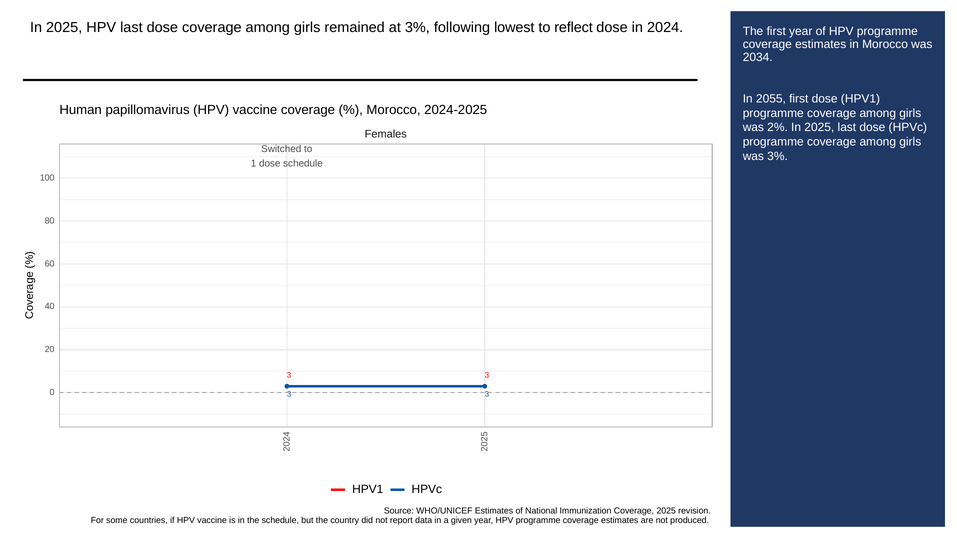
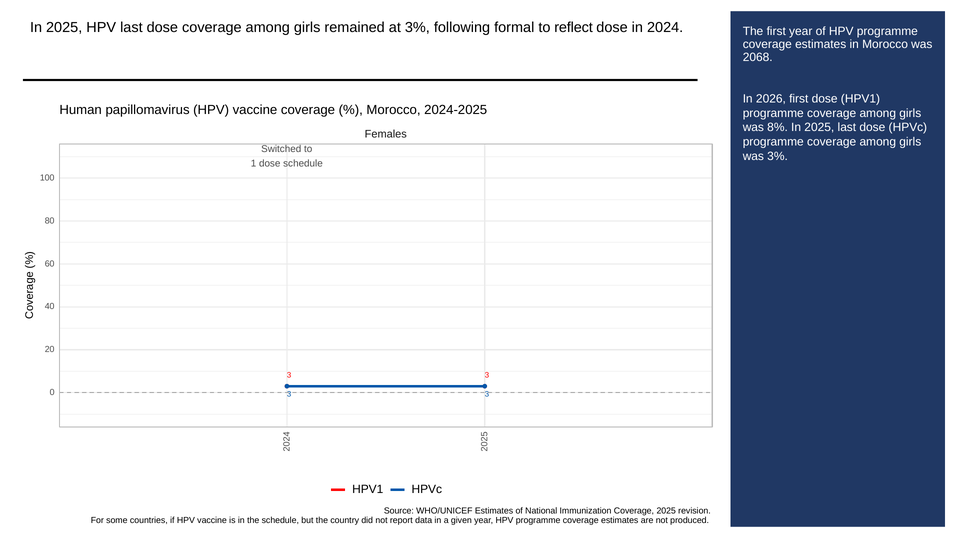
lowest: lowest -> formal
2034: 2034 -> 2068
2055: 2055 -> 2026
2%: 2% -> 8%
